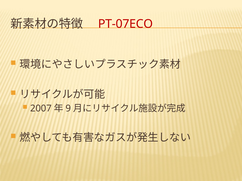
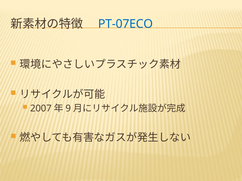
PT-07ECO colour: red -> blue
